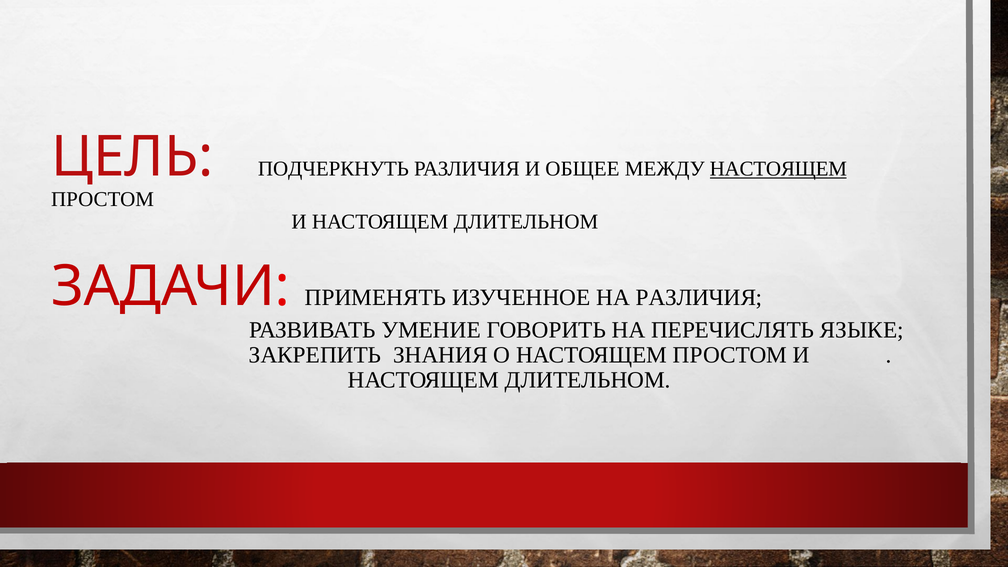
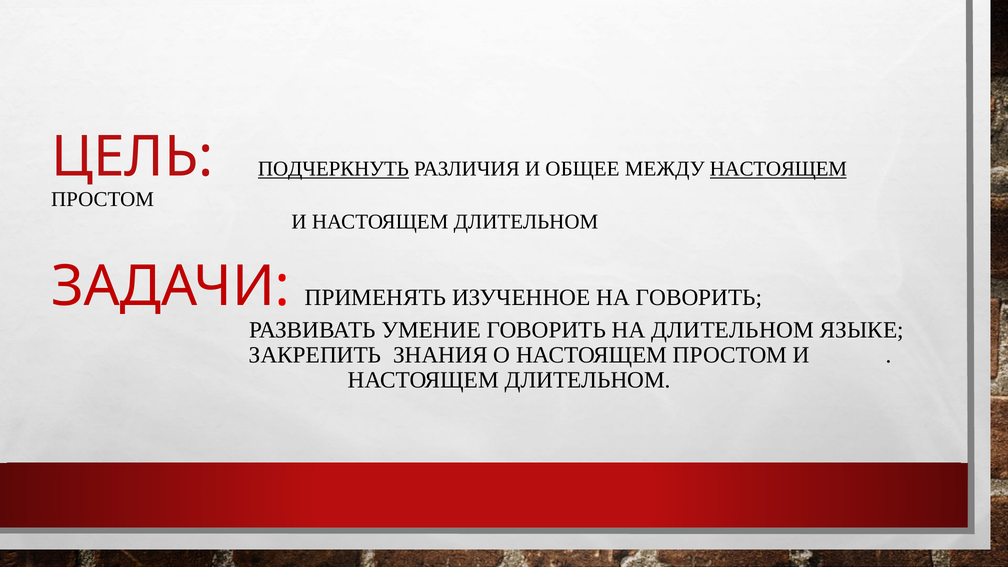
ПОДЧЕРКНУТЬ underline: none -> present
НА РАЗЛИЧИЯ: РАЗЛИЧИЯ -> ГОВОРИТЬ
НА ПЕРЕЧИСЛЯТЬ: ПЕРЕЧИСЛЯТЬ -> ДЛИТЕЛЬНОМ
